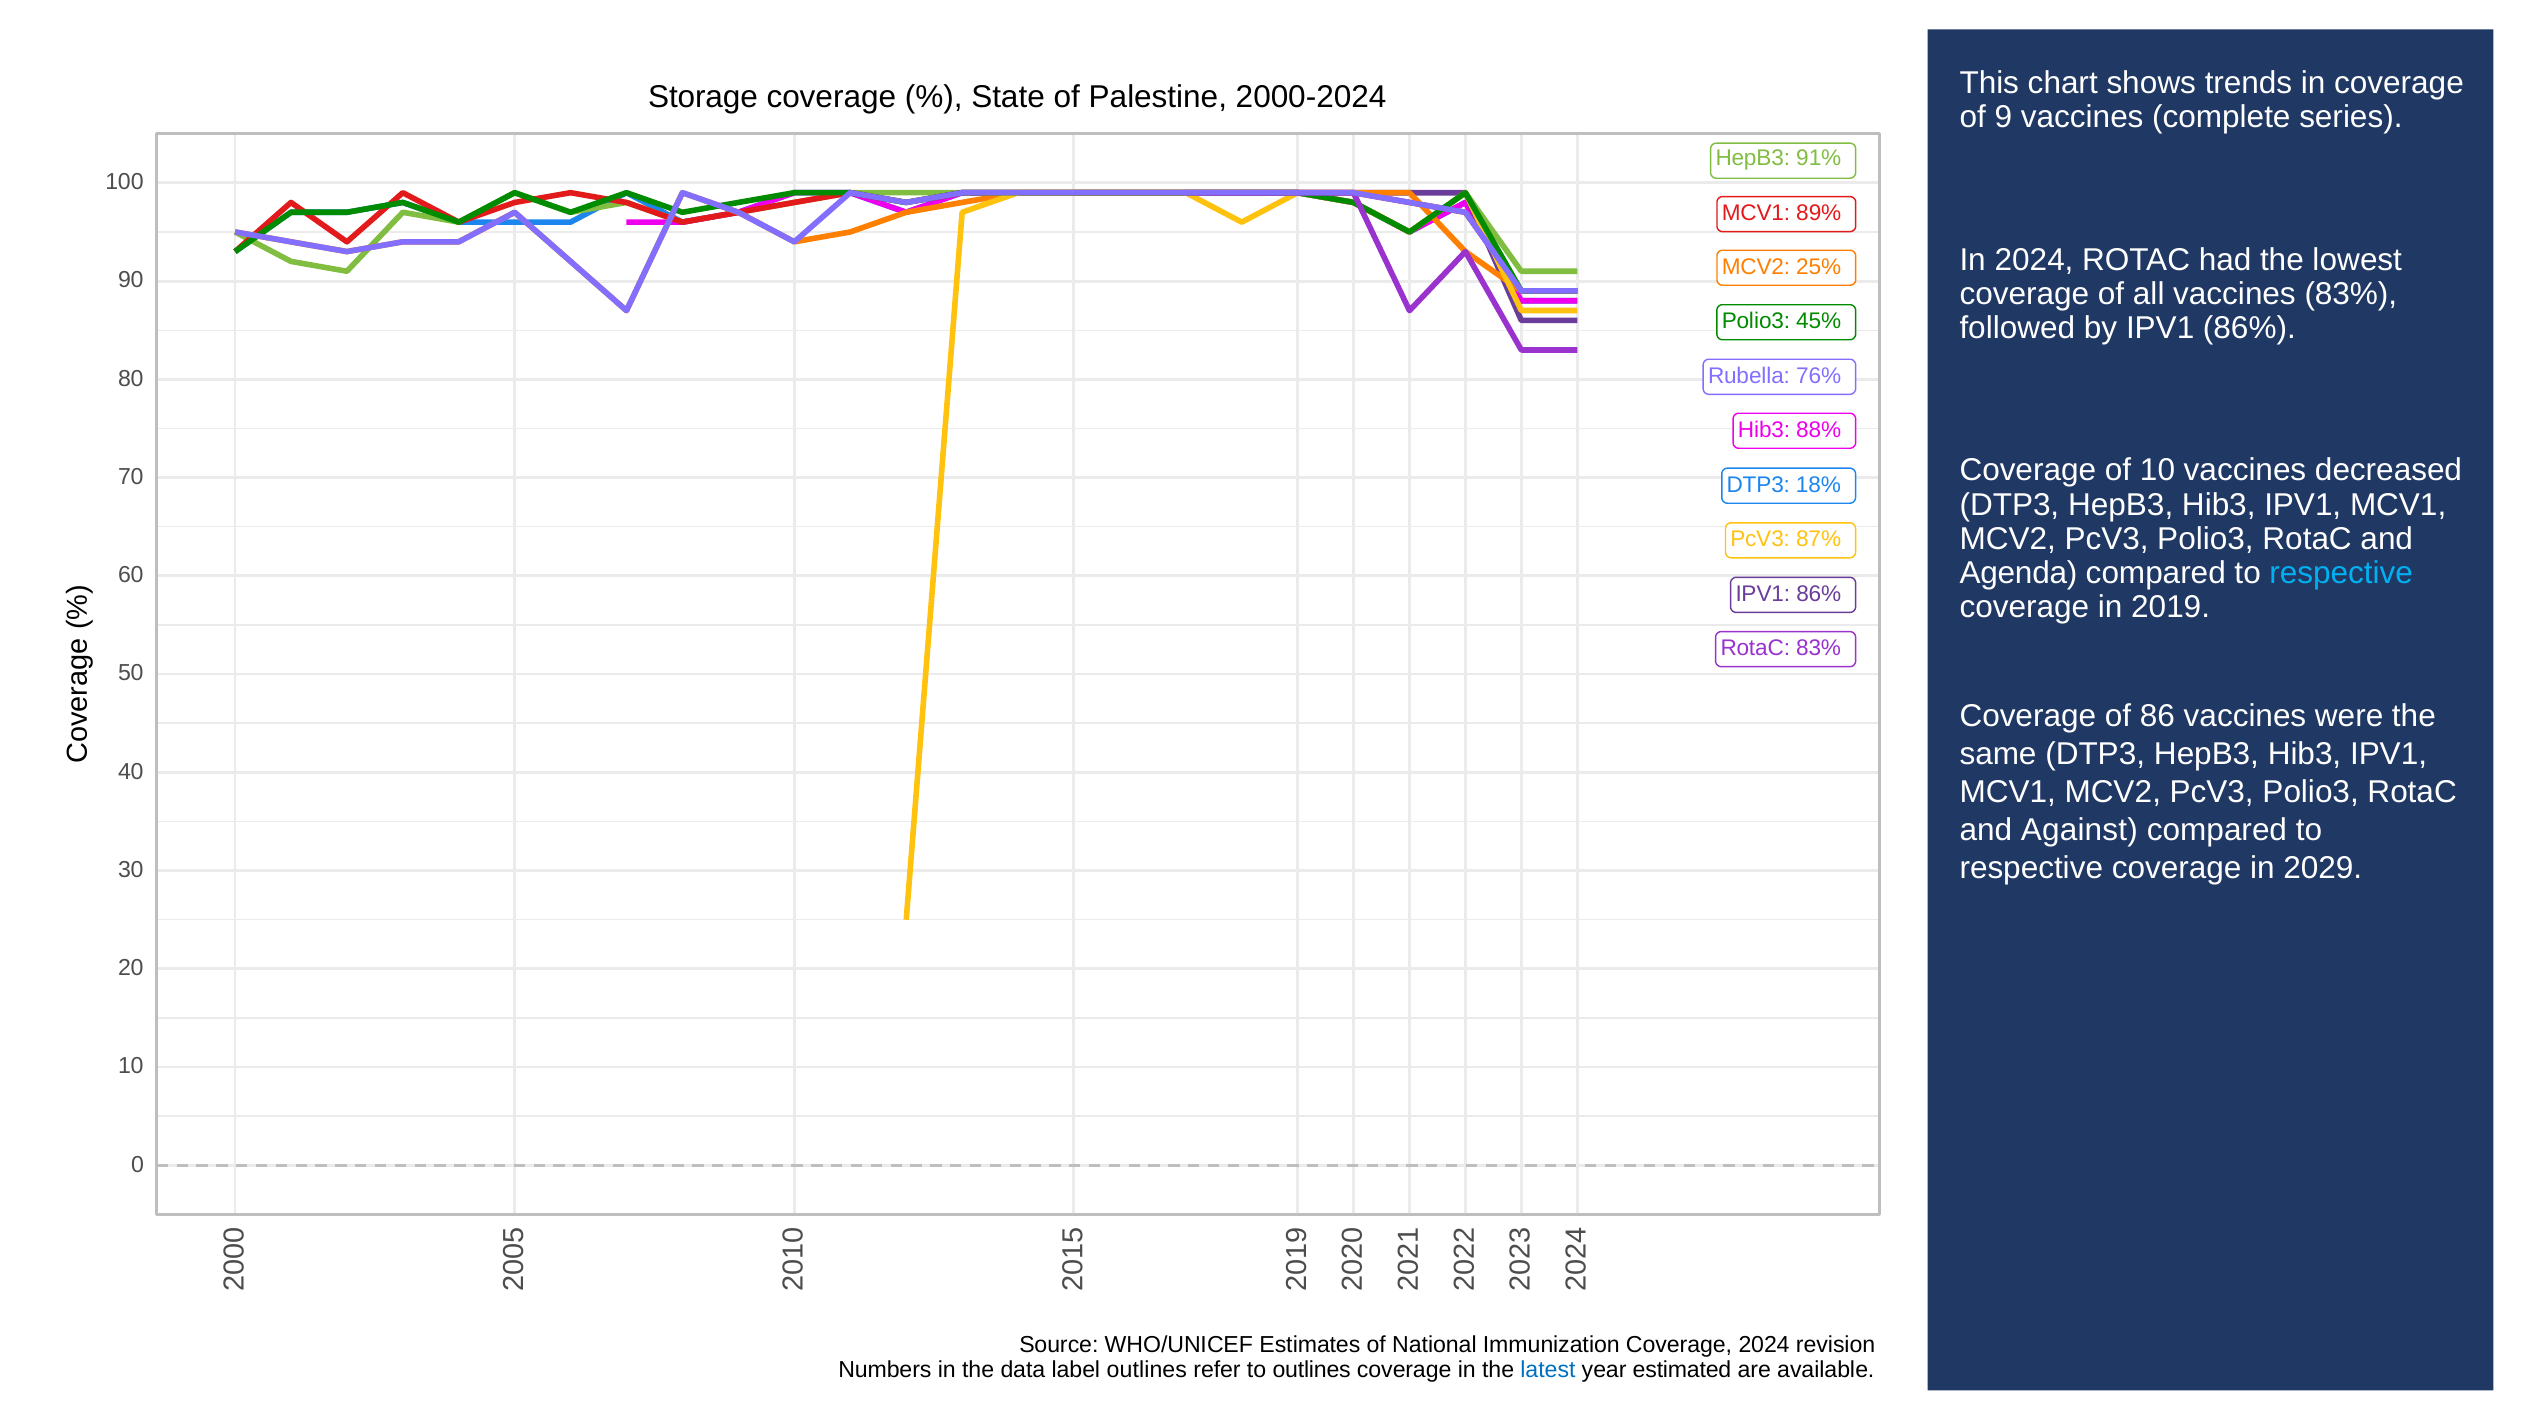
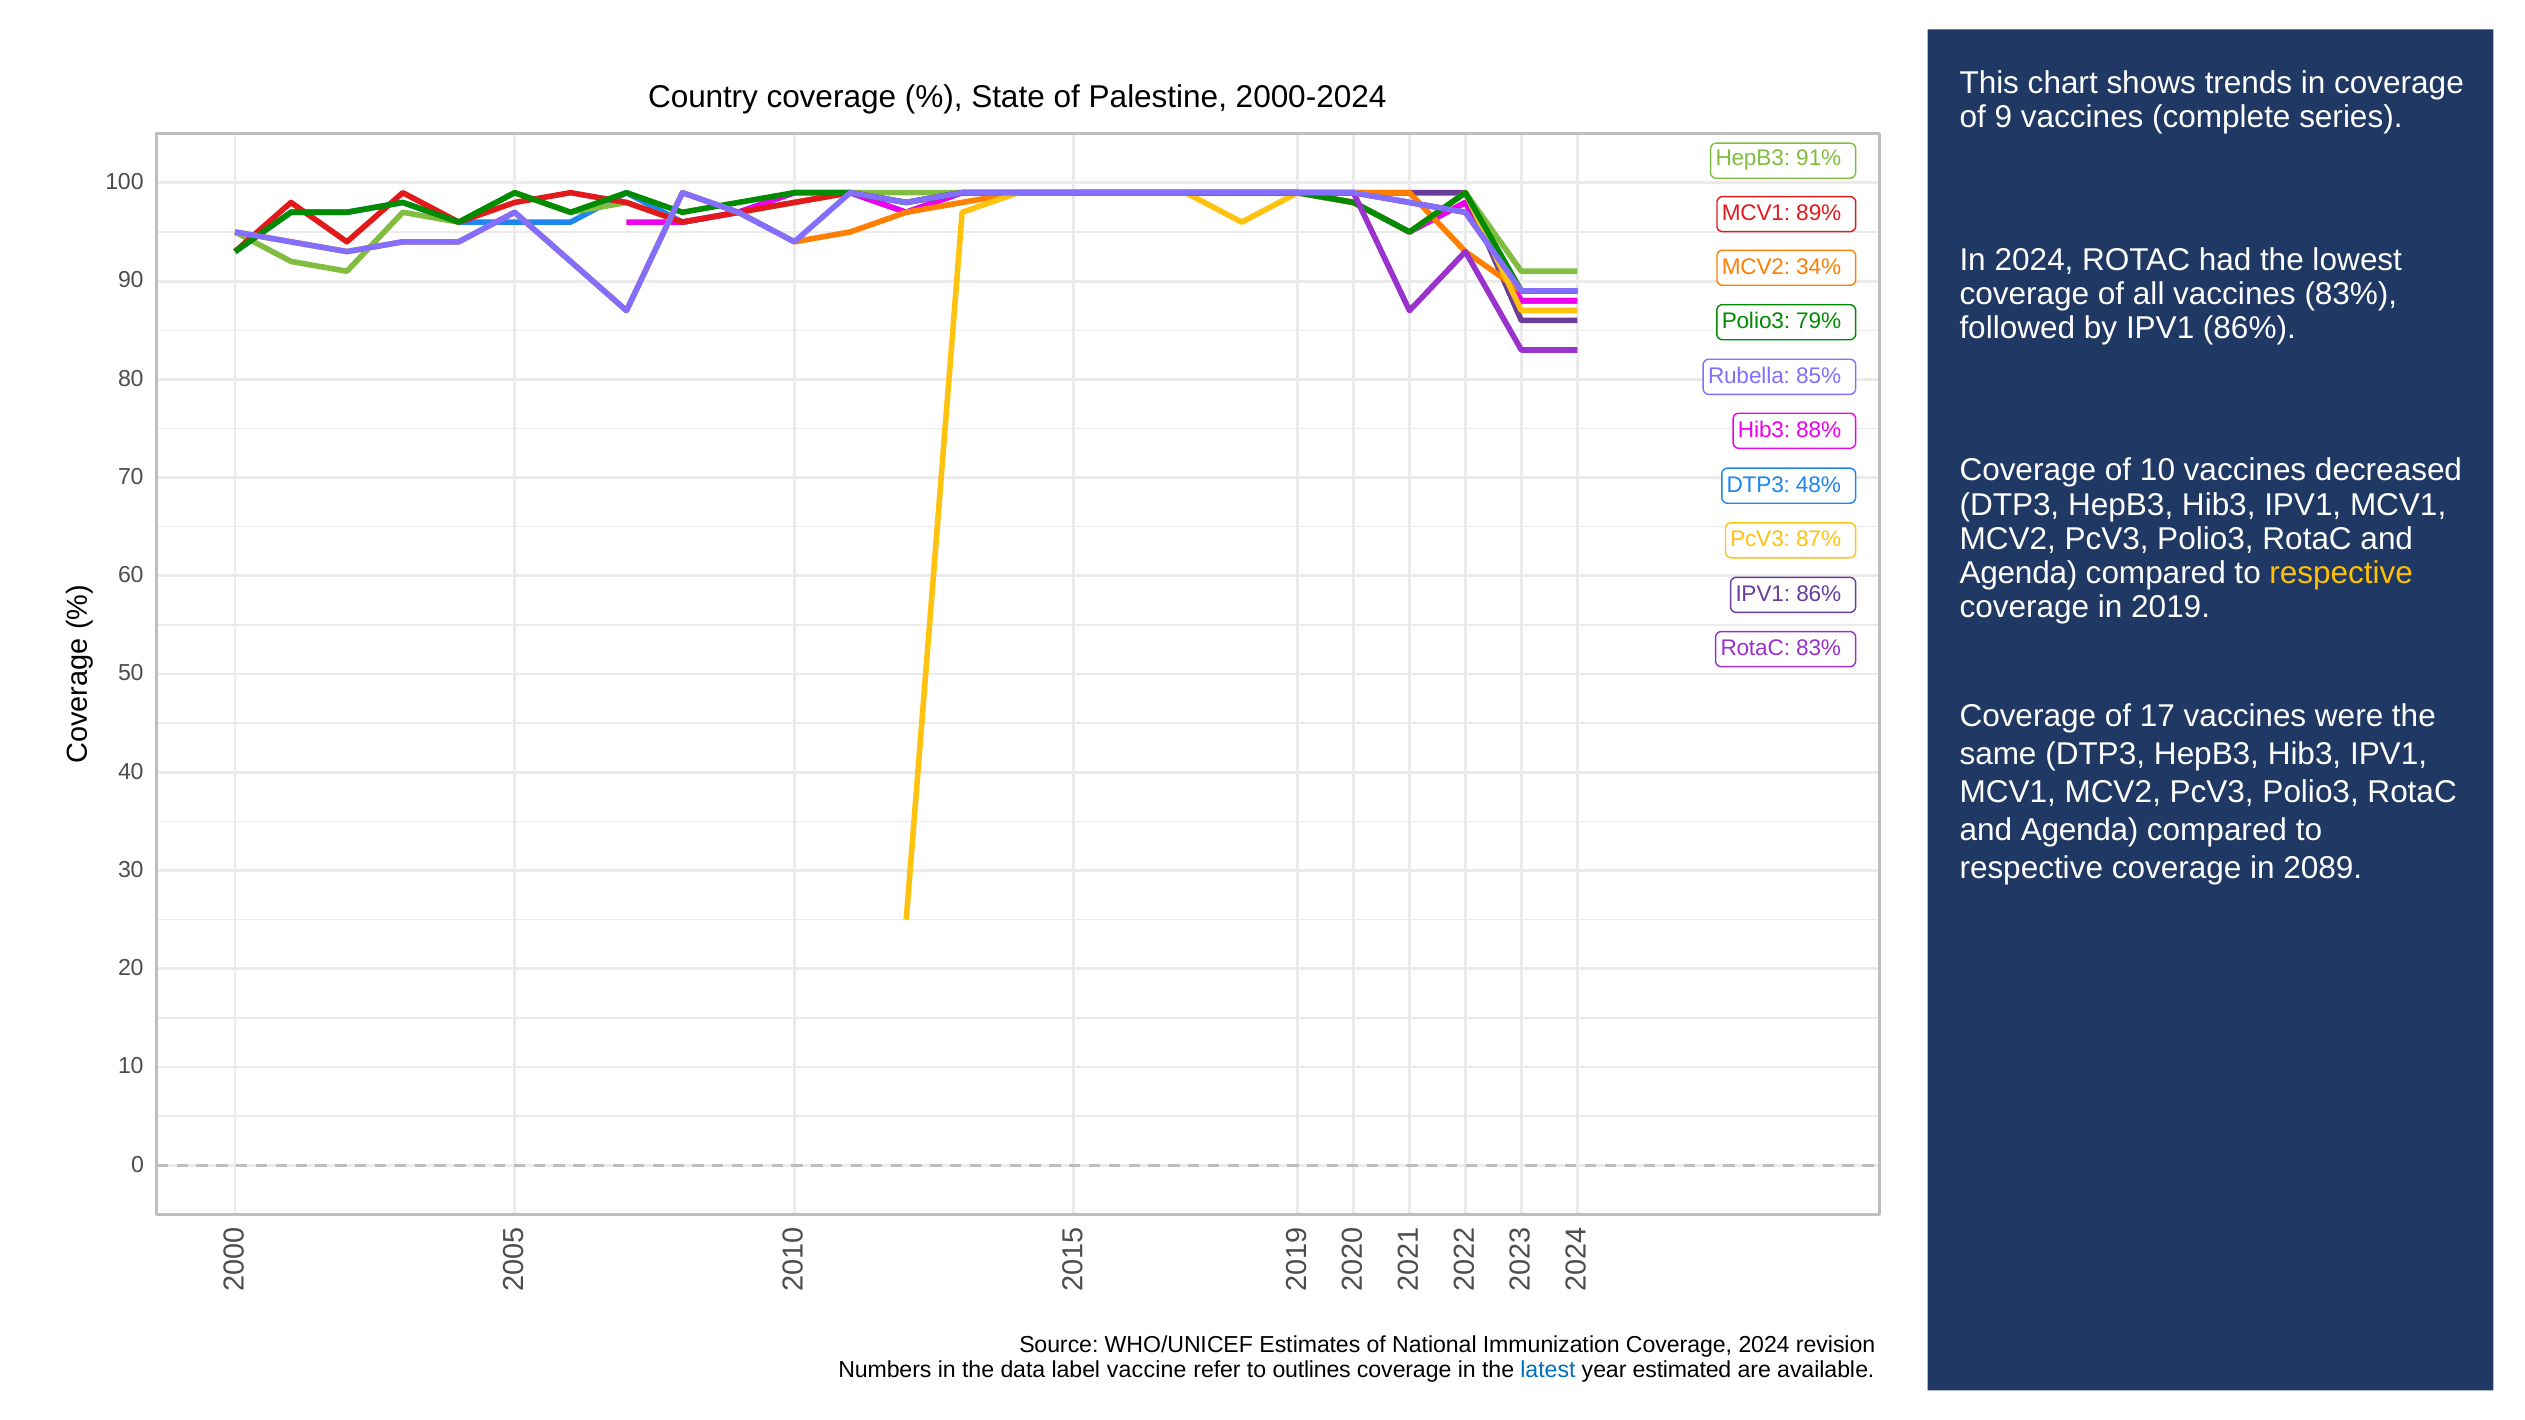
Storage: Storage -> Country
25%: 25% -> 34%
45%: 45% -> 79%
76%: 76% -> 85%
18%: 18% -> 48%
respective at (2341, 573) colour: light blue -> yellow
86: 86 -> 17
Against at (2079, 830): Against -> Agenda
2029: 2029 -> 2089
label outlines: outlines -> vaccine
